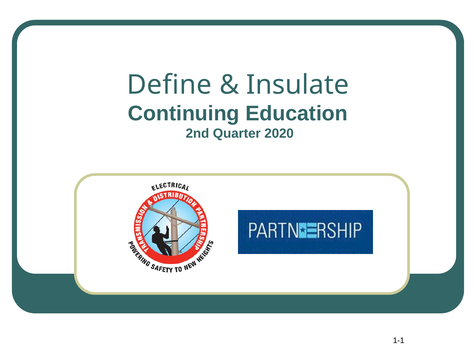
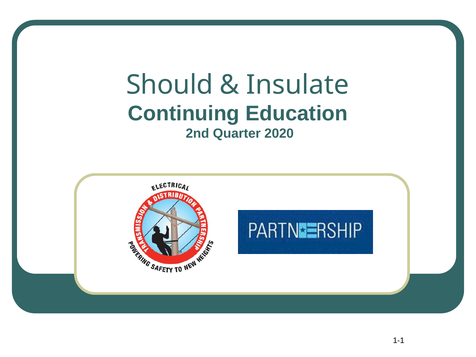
Define: Define -> Should
